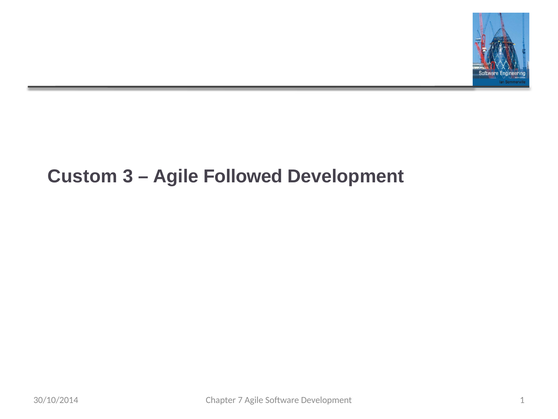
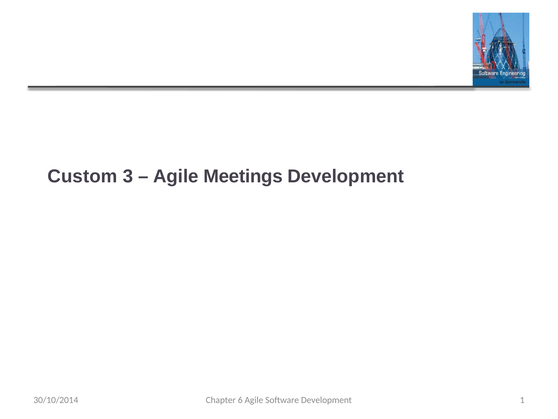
Followed: Followed -> Meetings
7: 7 -> 6
